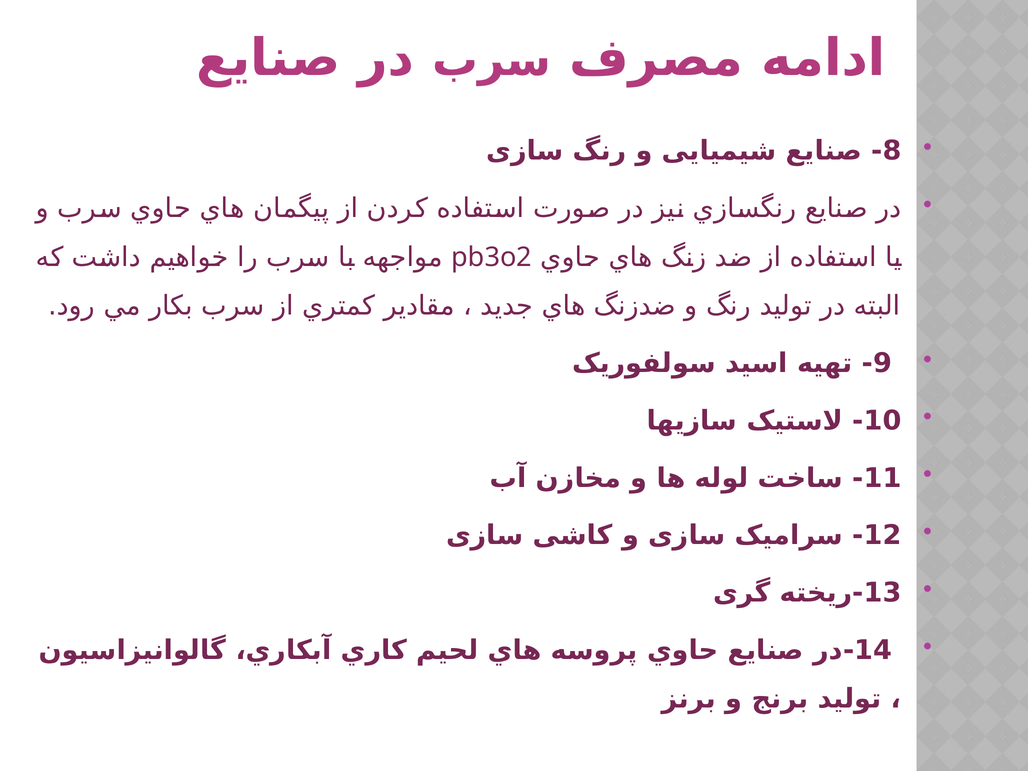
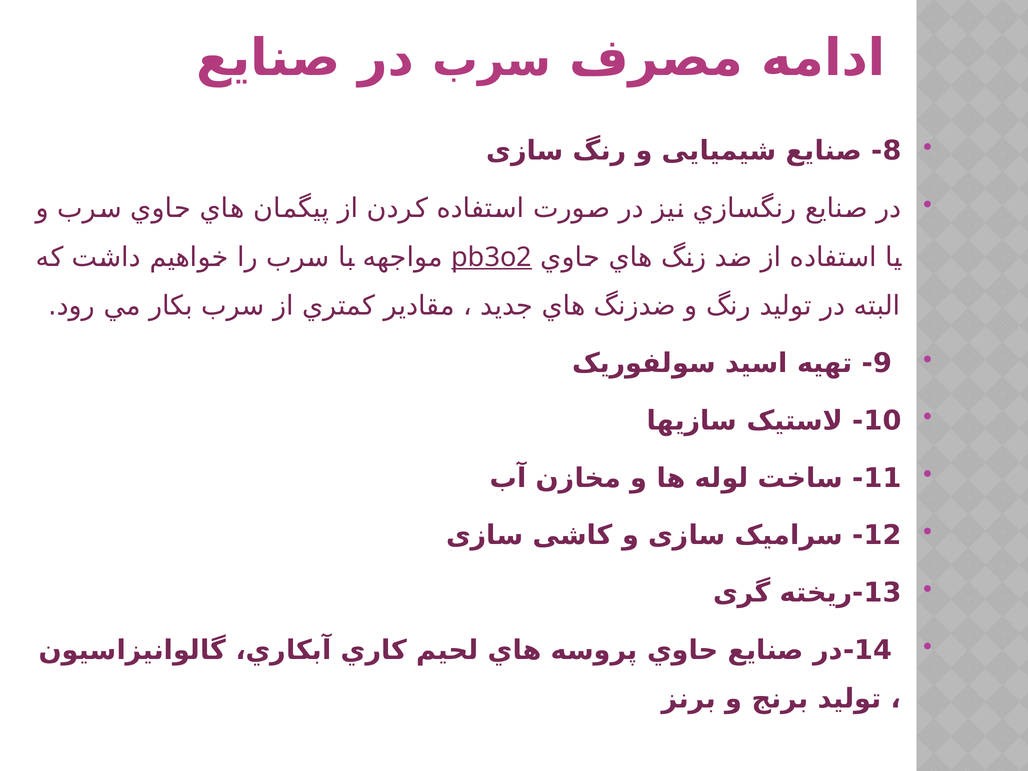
pb3o2 underline: none -> present
